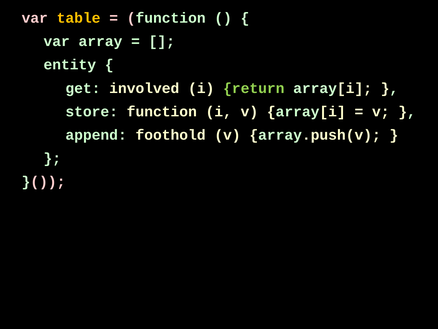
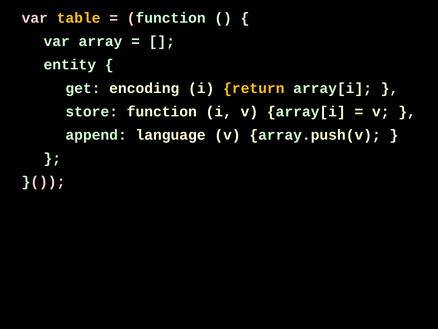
involved: involved -> encoding
return colour: light green -> yellow
foothold: foothold -> language
